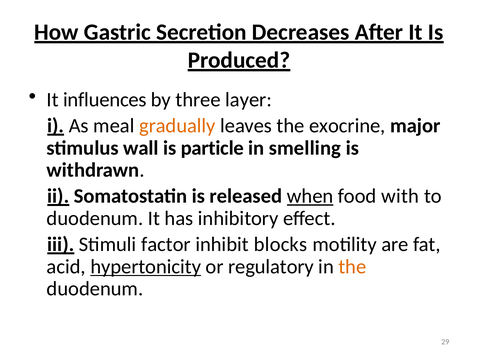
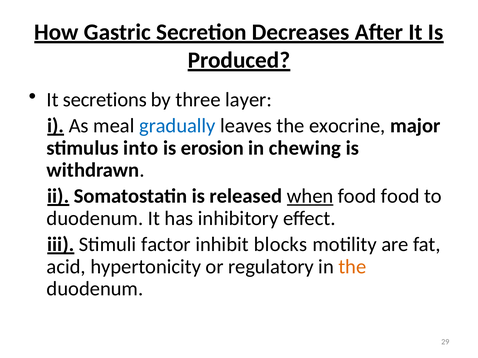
influences: influences -> secretions
gradually colour: orange -> blue
wall: wall -> into
particle: particle -> erosion
smelling: smelling -> chewing
food with: with -> food
hypertonicity underline: present -> none
